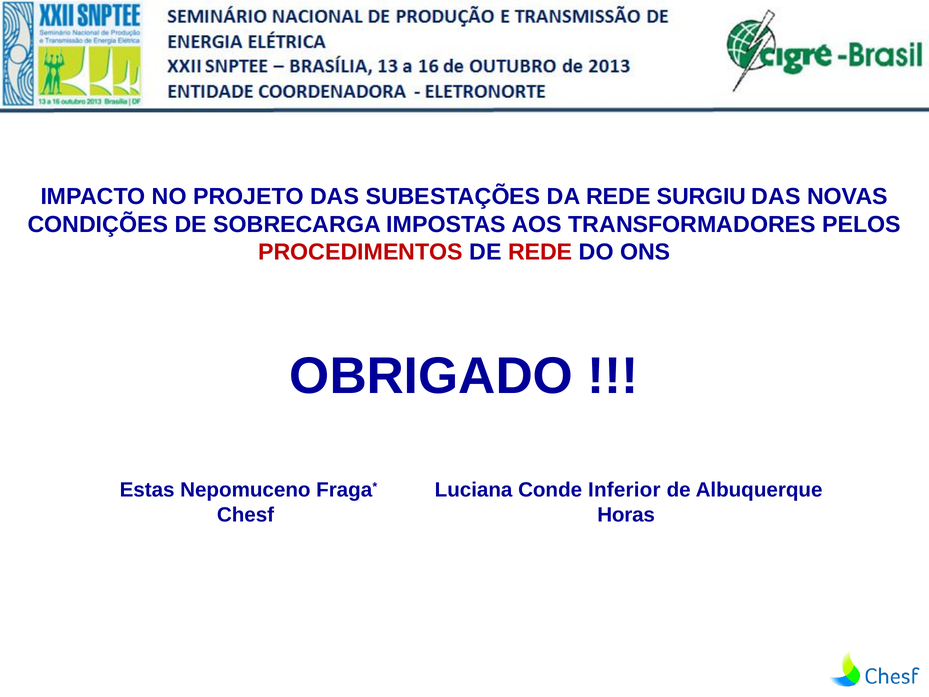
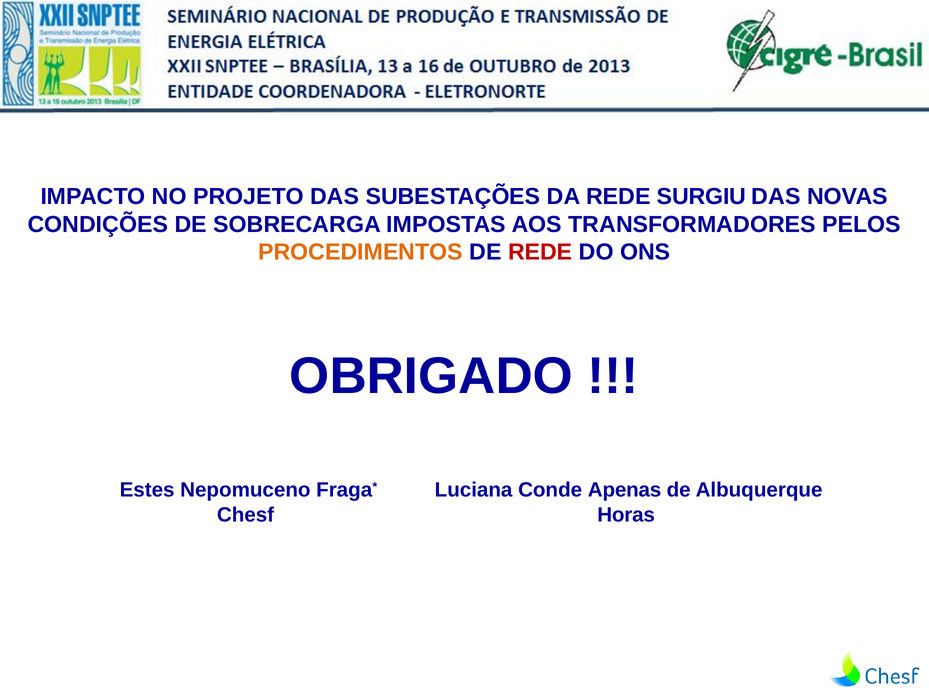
PROCEDIMENTOS colour: red -> orange
Estas: Estas -> Estes
Inferior: Inferior -> Apenas
